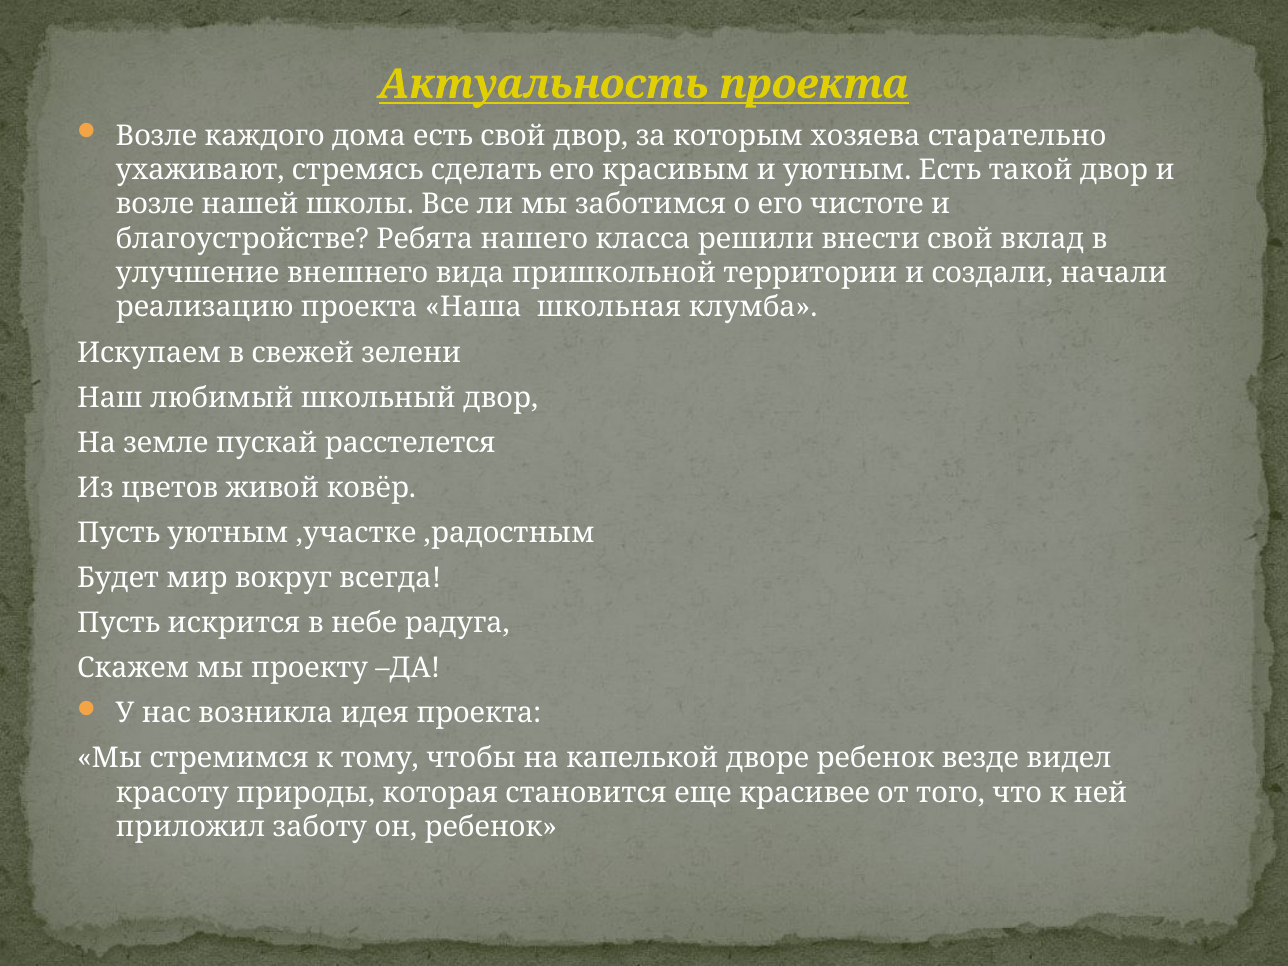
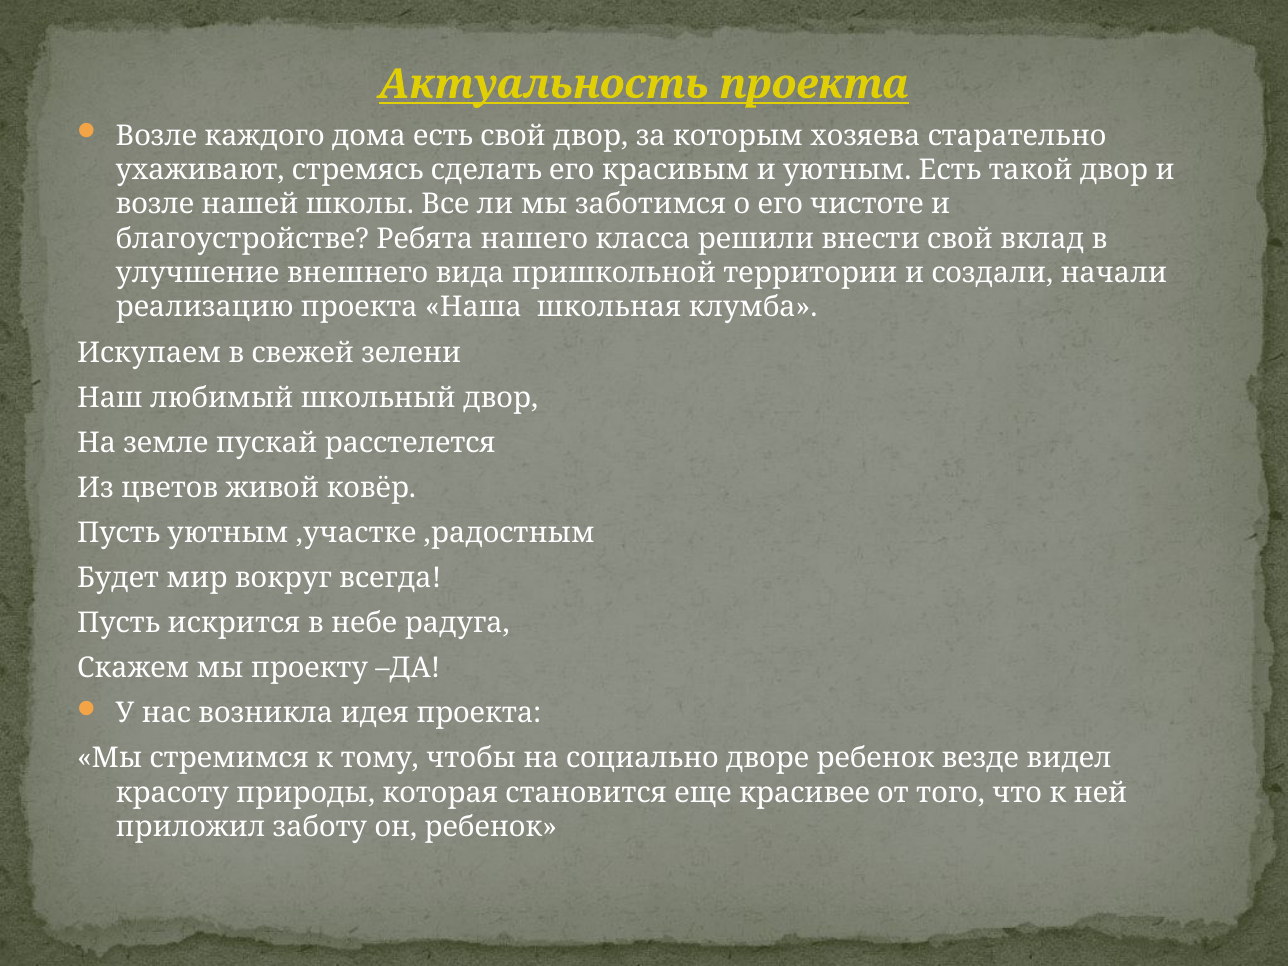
капелькой: капелькой -> социально
